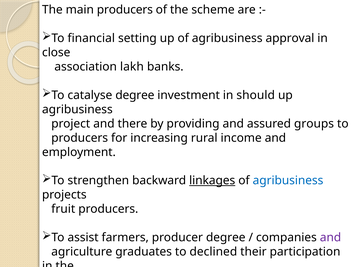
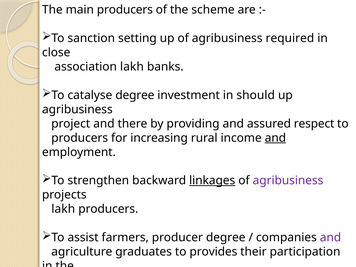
financial: financial -> sanction
approval: approval -> required
groups: groups -> respect
and at (275, 138) underline: none -> present
agribusiness at (288, 181) colour: blue -> purple
fruit at (63, 209): fruit -> lakh
declined: declined -> provides
